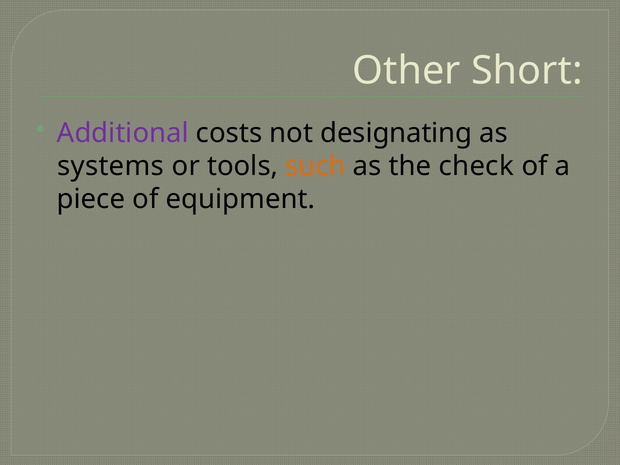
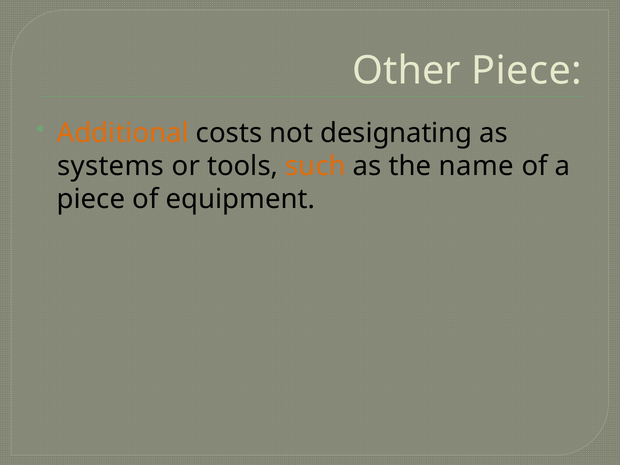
Other Short: Short -> Piece
Additional colour: purple -> orange
check: check -> name
